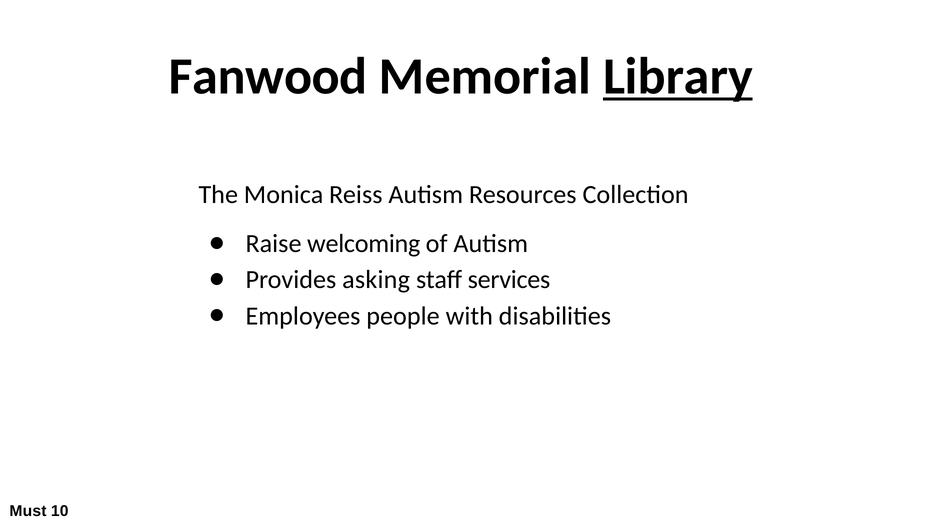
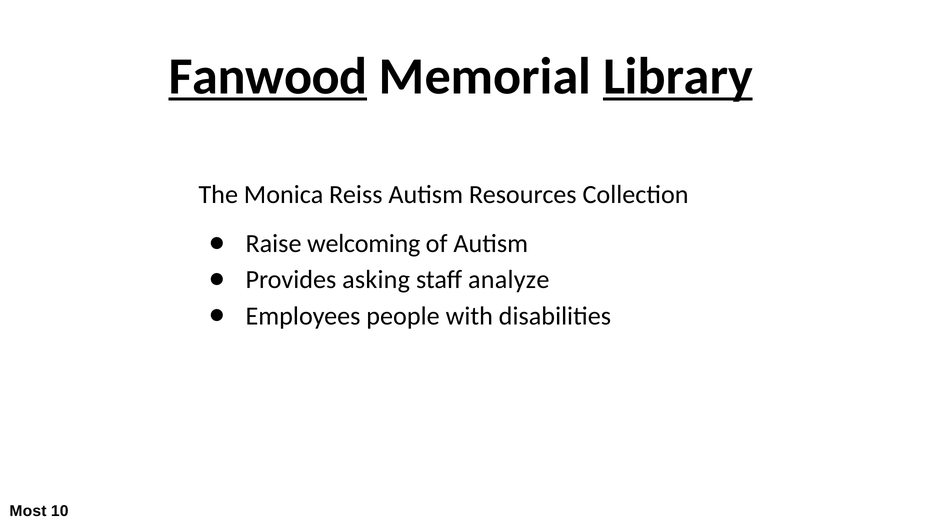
Fanwood underline: none -> present
services: services -> analyze
Must: Must -> Most
